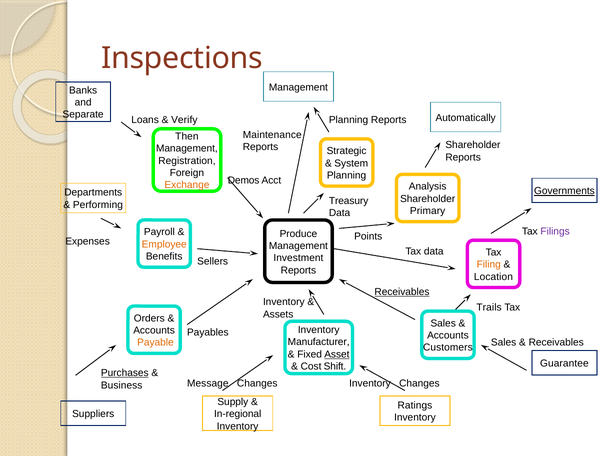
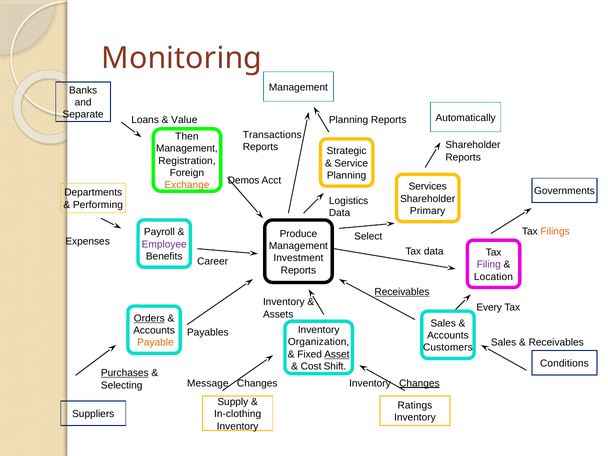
Inspections: Inspections -> Monitoring
Verify: Verify -> Value
Maintenance: Maintenance -> Transactions
System: System -> Service
Analysis: Analysis -> Services
Governments underline: present -> none
Treasury: Treasury -> Logistics
Filings colour: purple -> orange
Points: Points -> Select
Employee colour: orange -> purple
Sellers: Sellers -> Career
Filing colour: orange -> purple
Trails: Trails -> Every
Orders underline: none -> present
Manufacturer: Manufacturer -> Organization
Guarantee: Guarantee -> Conditions
Changes at (419, 383) underline: none -> present
Business: Business -> Selecting
In-regional: In-regional -> In-clothing
